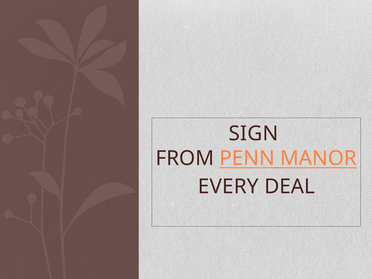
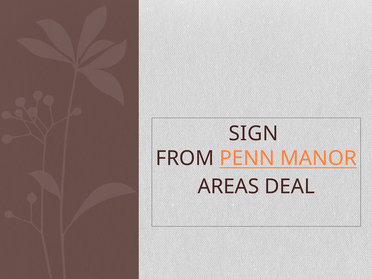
EVERY: EVERY -> AREAS
